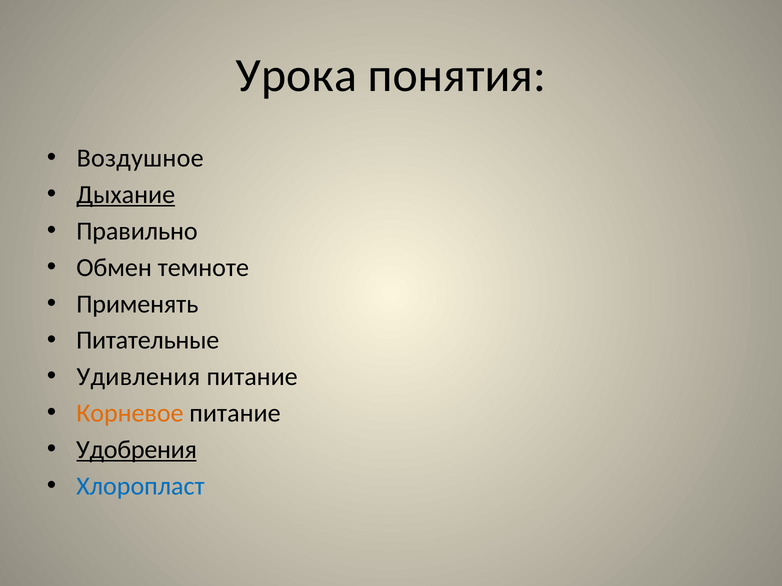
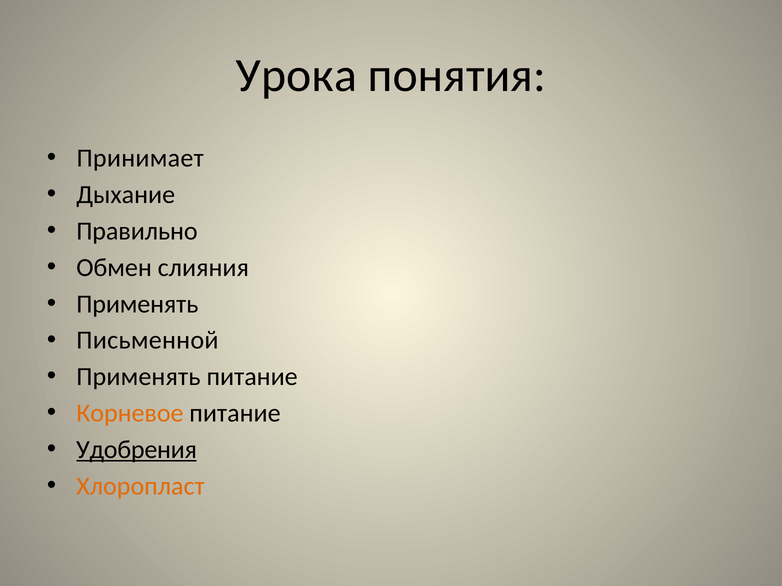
Воздушное: Воздушное -> Принимает
Дыхание underline: present -> none
темноте: темноте -> слияния
Питательные: Питательные -> Письменной
Удивления at (138, 377): Удивления -> Применять
Хлоропласт colour: blue -> orange
